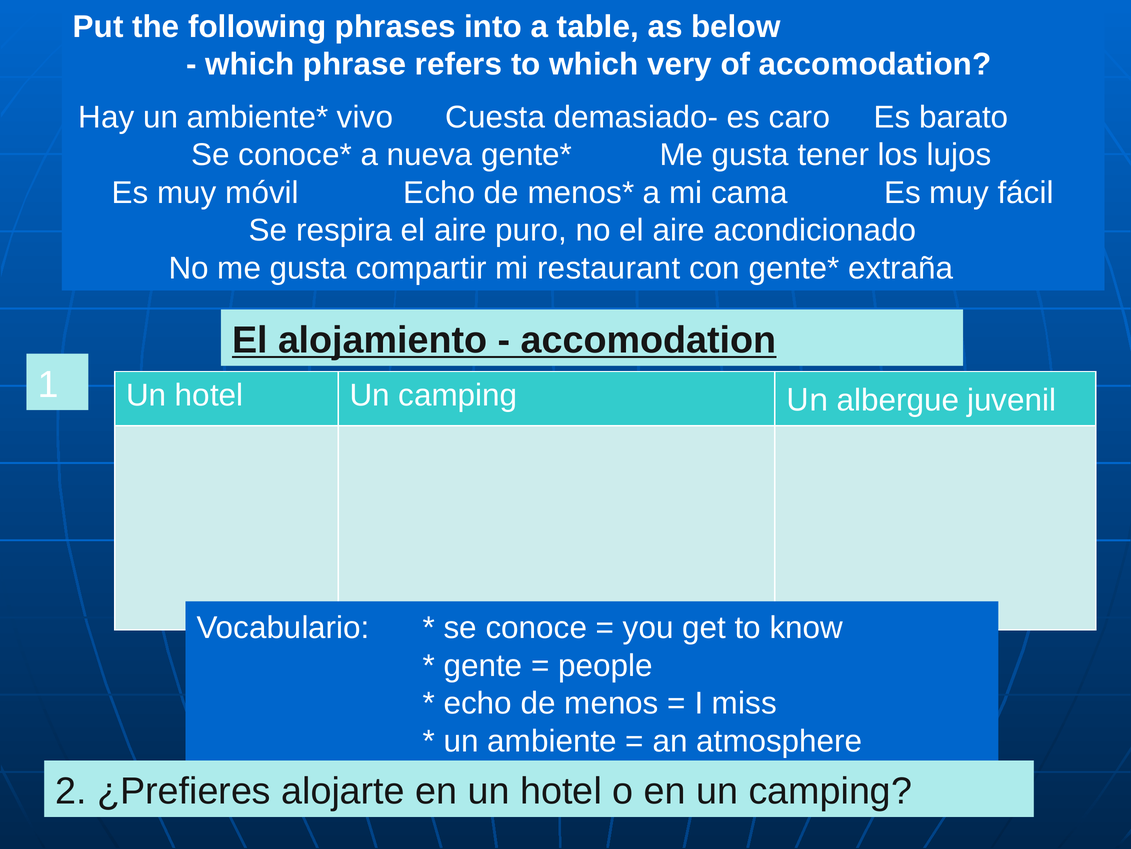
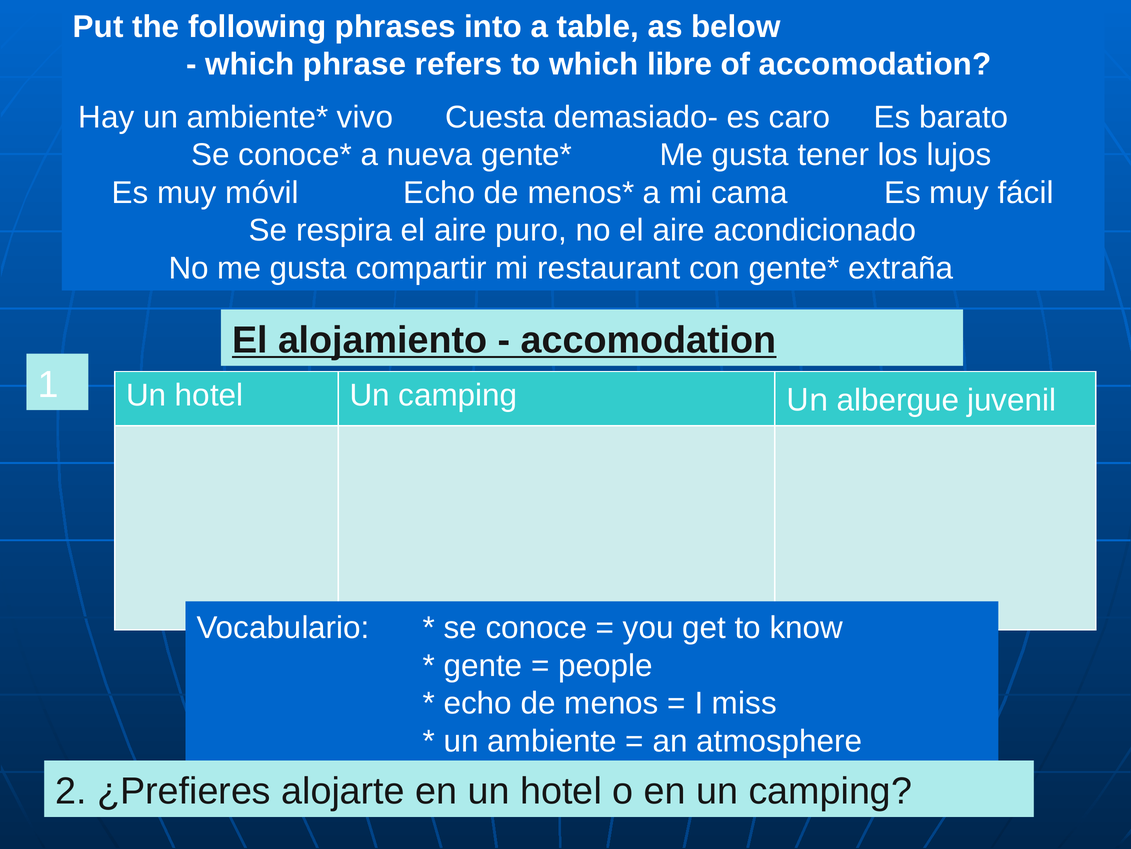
very: very -> libre
